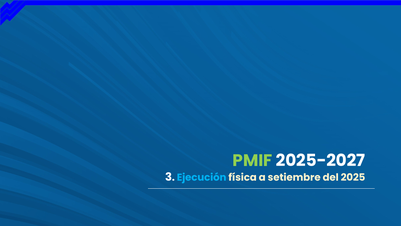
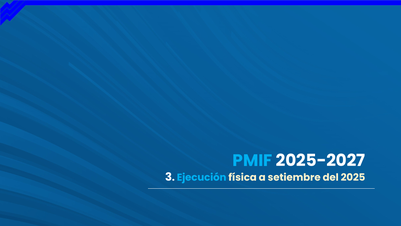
PMIF colour: light green -> light blue
